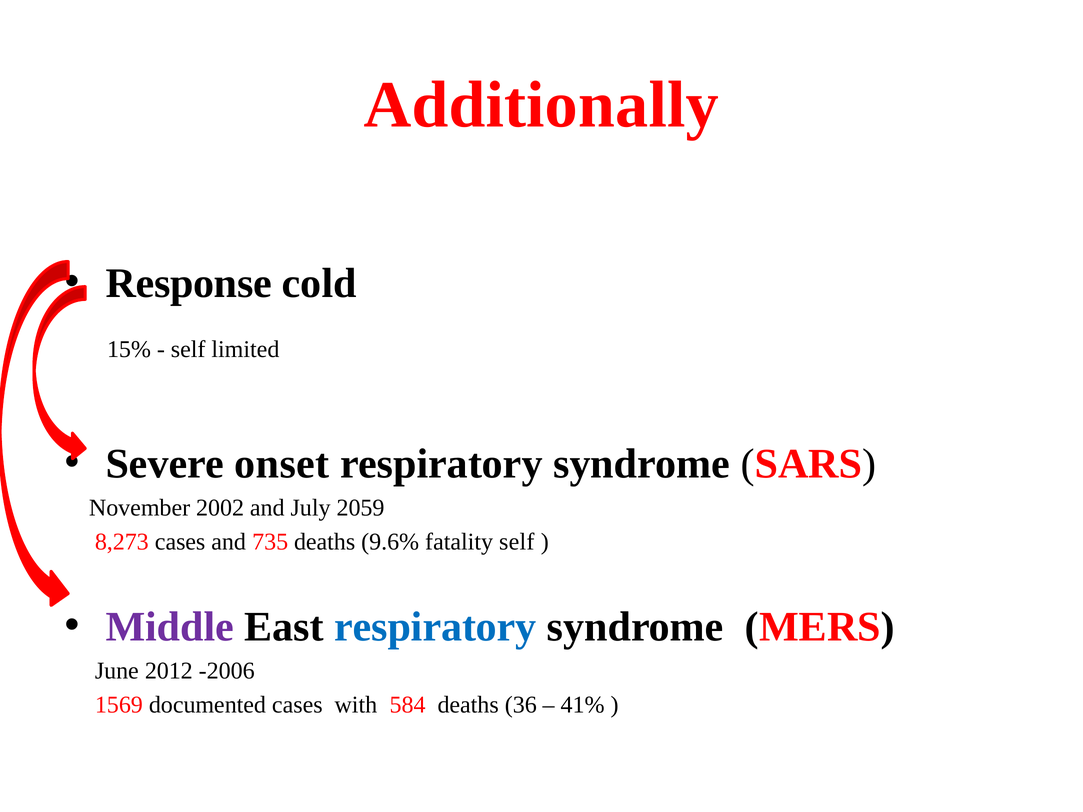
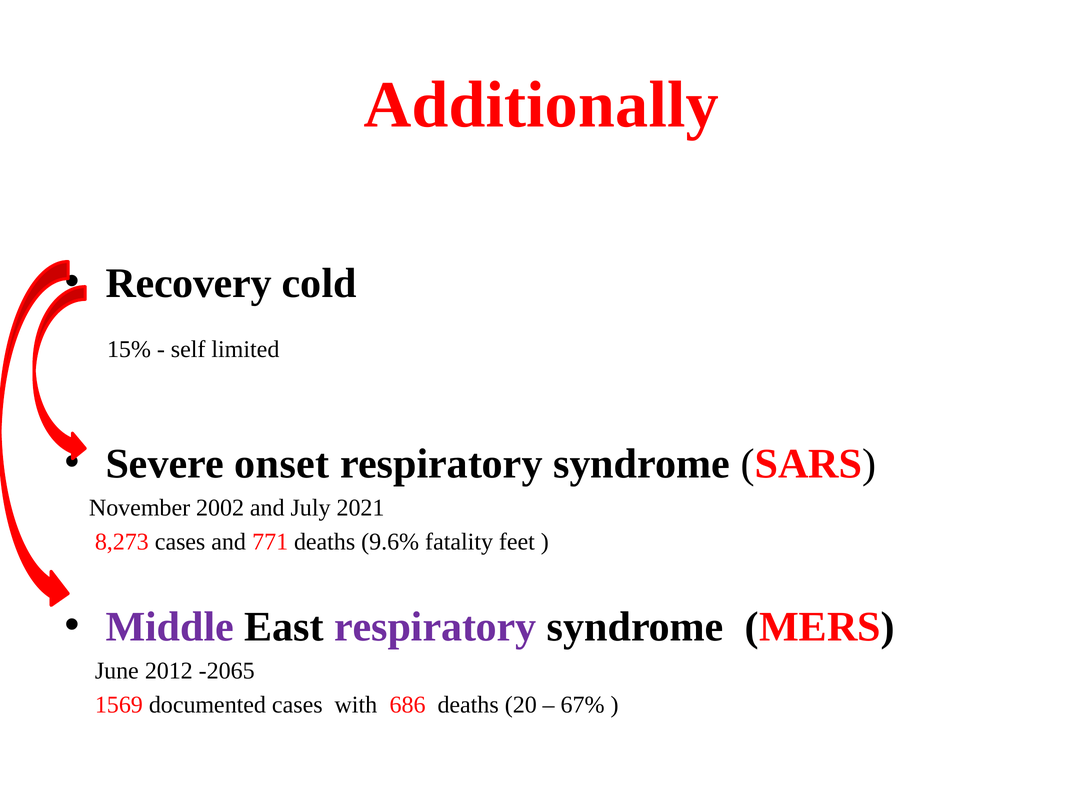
Response: Response -> Recovery
2059: 2059 -> 2021
735: 735 -> 771
fatality self: self -> feet
respiratory at (435, 627) colour: blue -> purple
-2006: -2006 -> -2065
584: 584 -> 686
36: 36 -> 20
41%: 41% -> 67%
